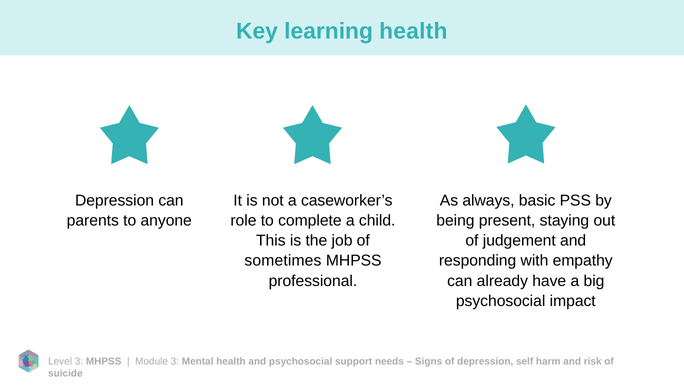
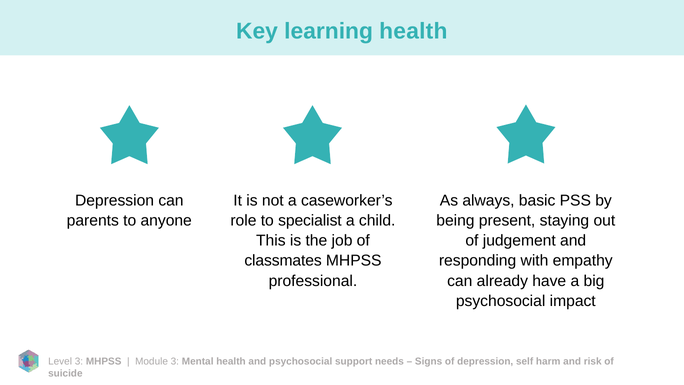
complete: complete -> specialist
sometimes: sometimes -> classmates
